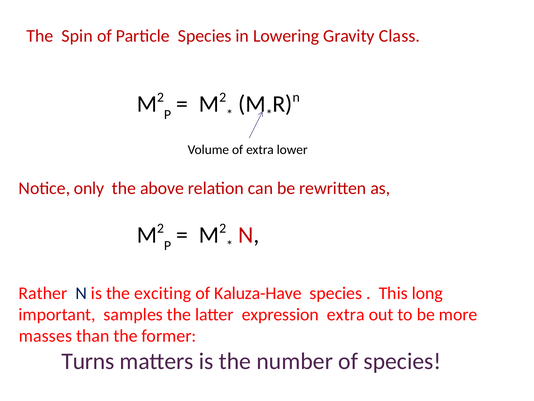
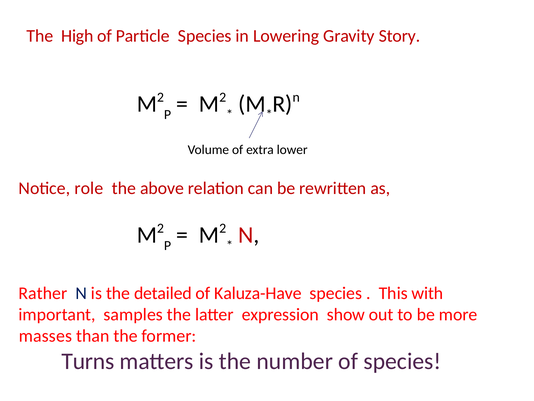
Spin: Spin -> High
Class: Class -> Story
only: only -> role
exciting: exciting -> detailed
long: long -> with
expression extra: extra -> show
